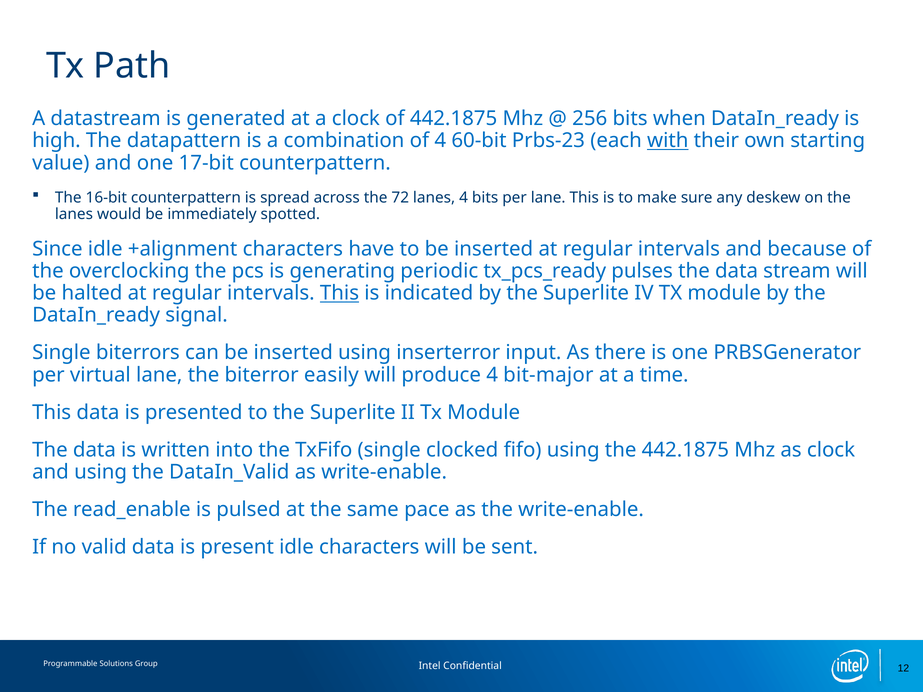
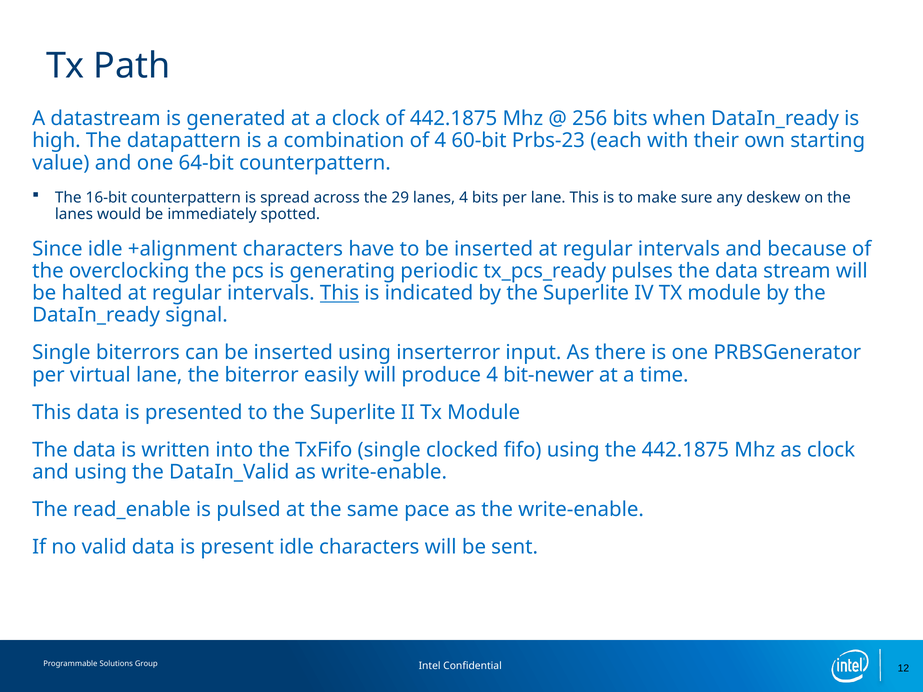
with underline: present -> none
17-bit: 17-bit -> 64-bit
72: 72 -> 29
bit-major: bit-major -> bit-newer
